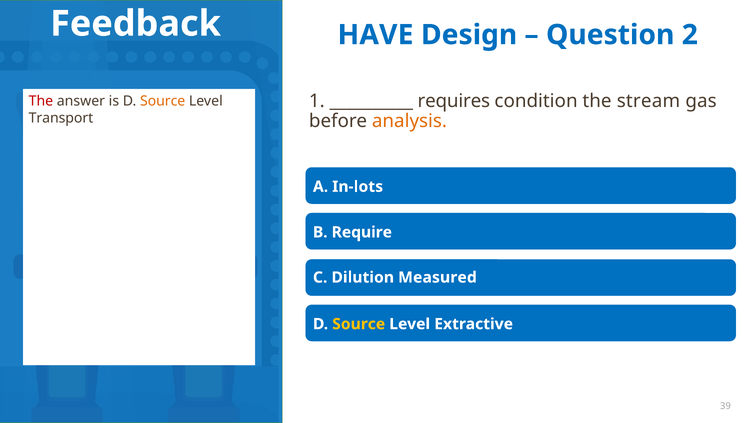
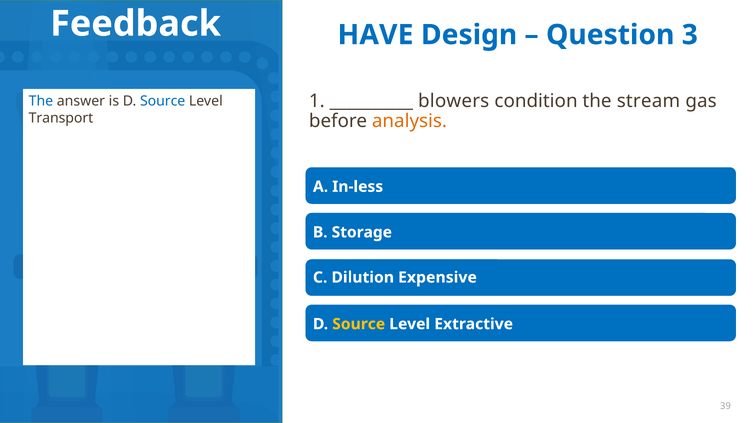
2: 2 -> 3
requires: requires -> blowers
The at (41, 101) colour: red -> blue
Source at (163, 101) colour: orange -> blue
In-lots: In-lots -> In-less
Require: Require -> Storage
Measured: Measured -> Expensive
